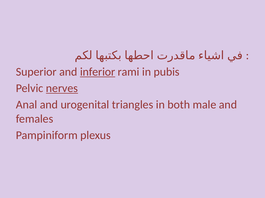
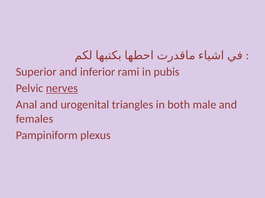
inferior underline: present -> none
